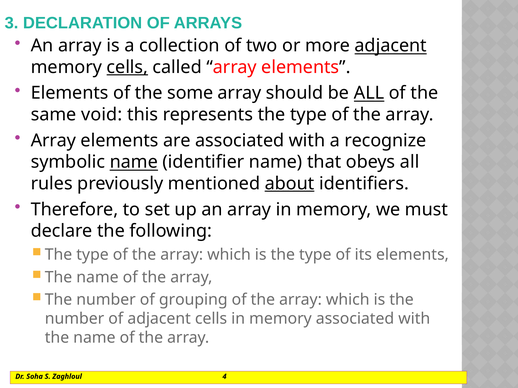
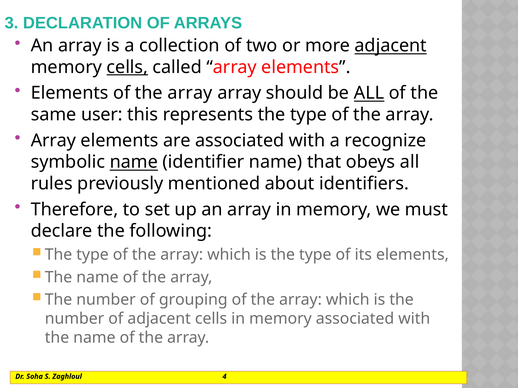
Elements of the some: some -> array
void: void -> user
about underline: present -> none
